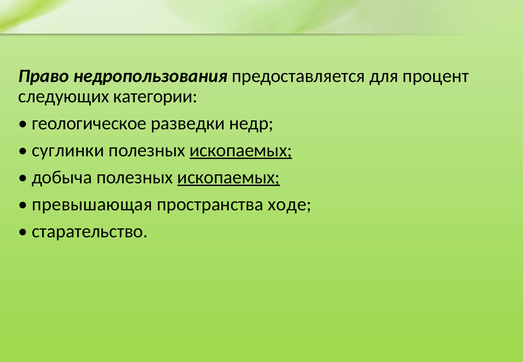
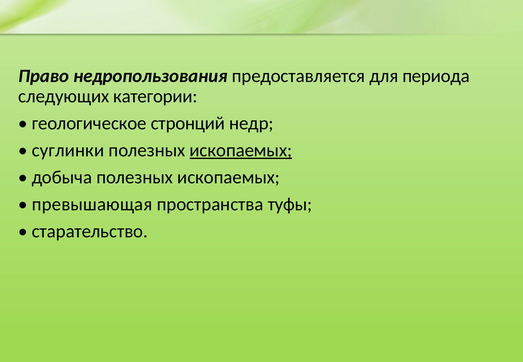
процент: процент -> периода
разведки: разведки -> стронций
ископаемых at (229, 177) underline: present -> none
ходе: ходе -> туфы
